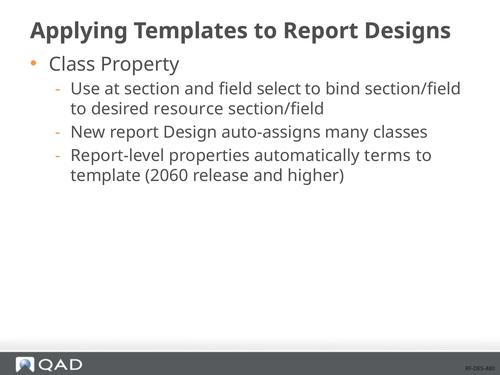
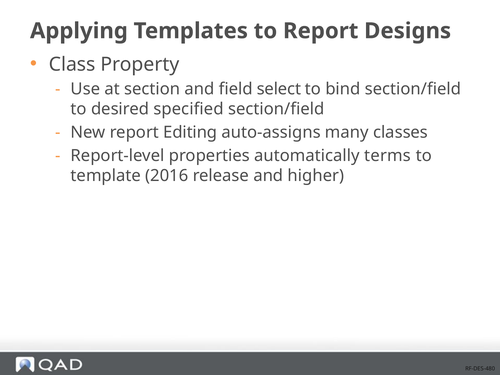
resource: resource -> specified
Design: Design -> Editing
2060: 2060 -> 2016
